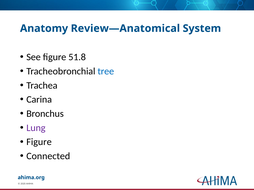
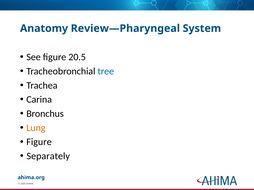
Review—Anatomical: Review—Anatomical -> Review—Pharyngeal
51.8: 51.8 -> 20.5
Lung colour: purple -> orange
Connected: Connected -> Separately
